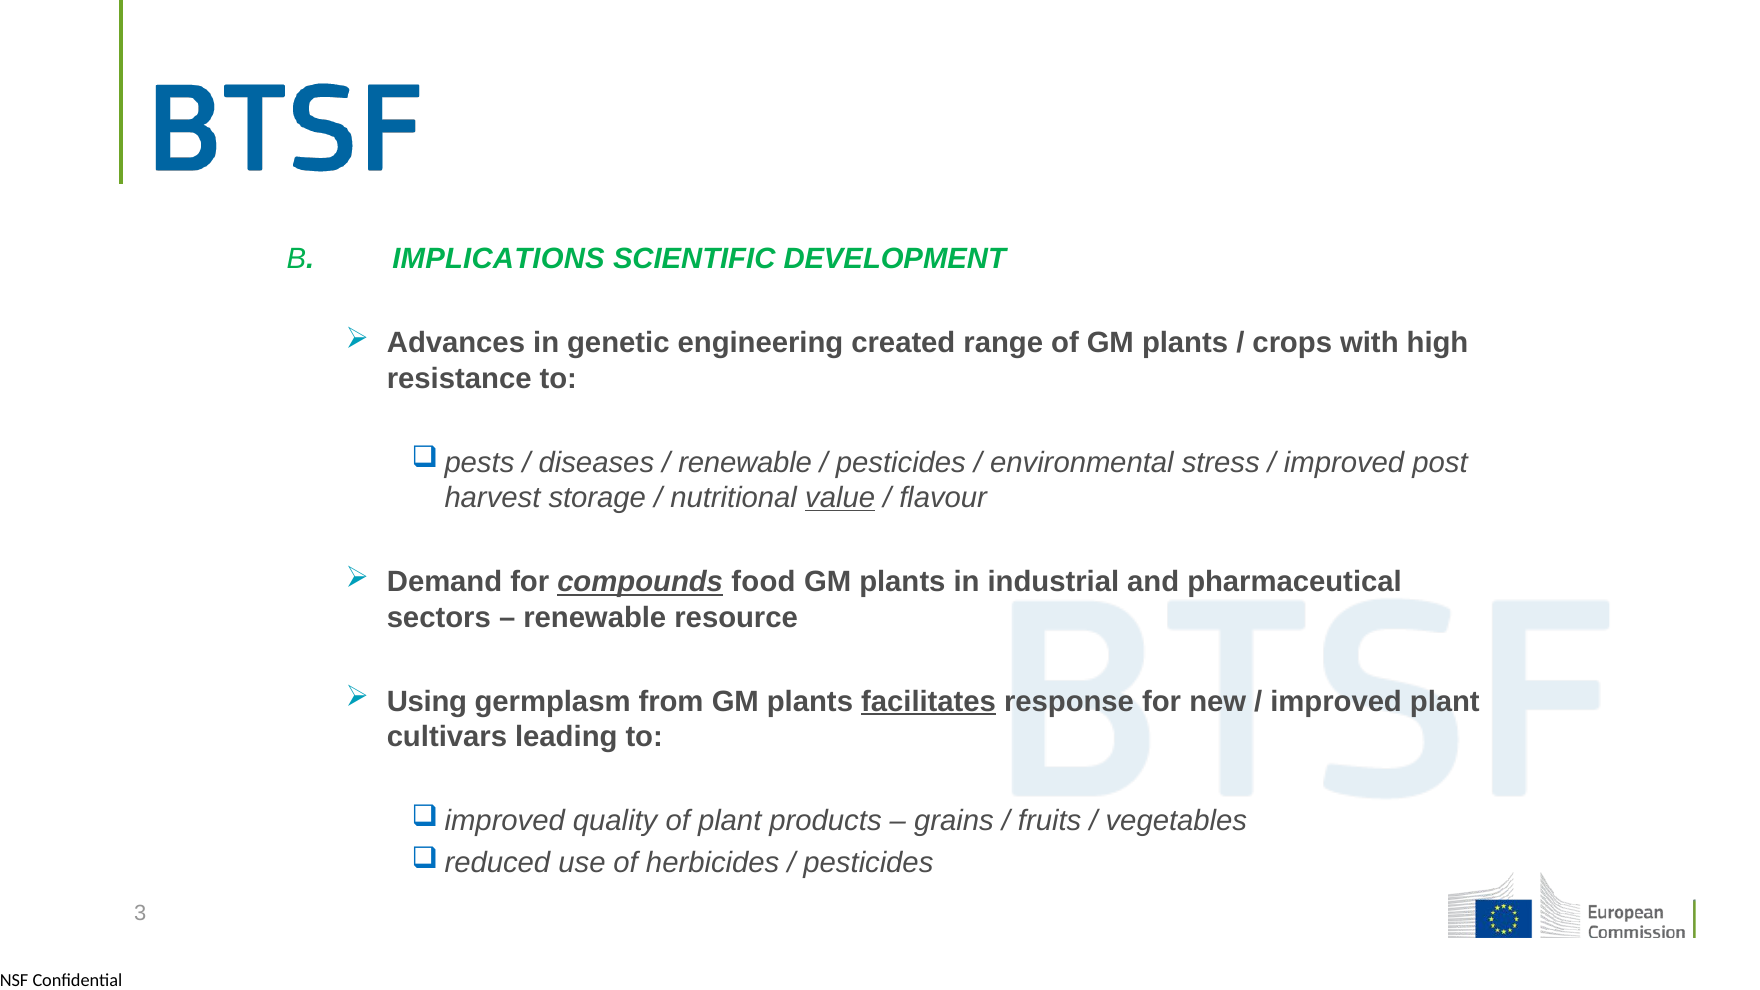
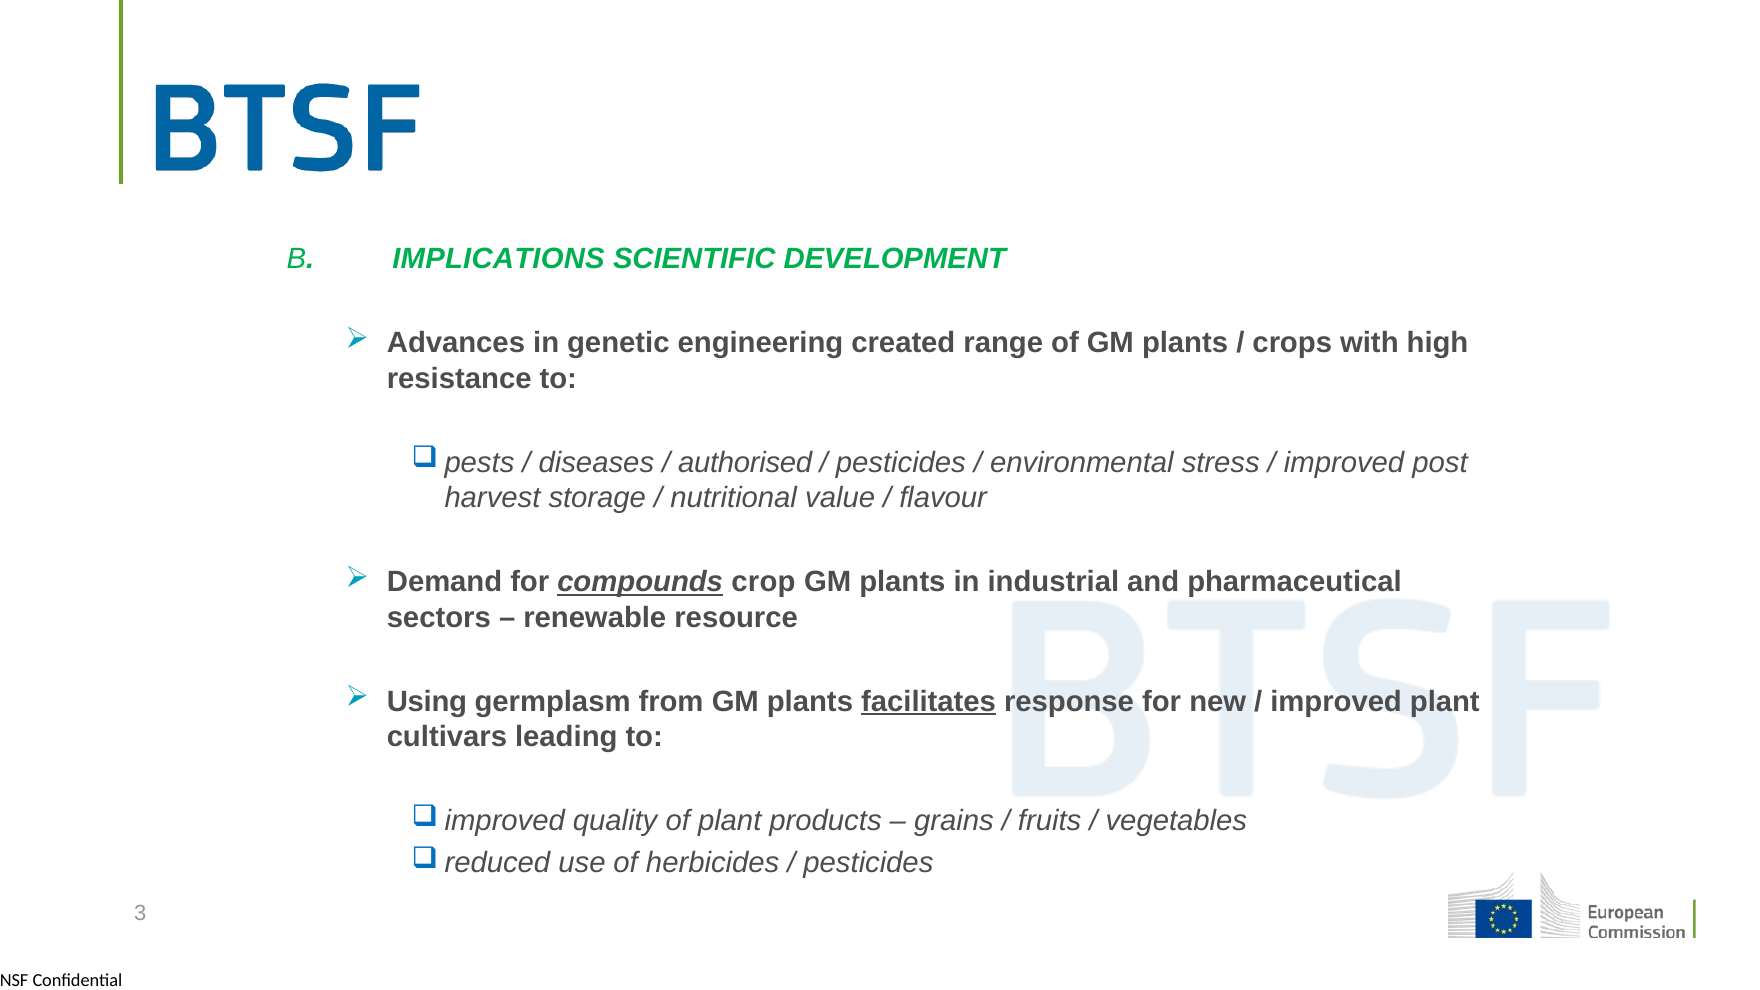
renewable at (745, 463): renewable -> authorised
value underline: present -> none
food: food -> crop
